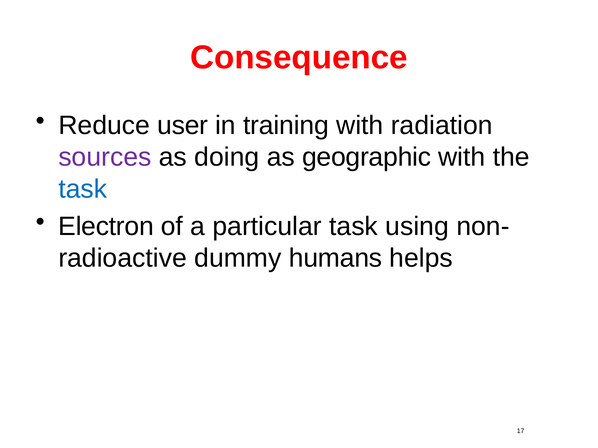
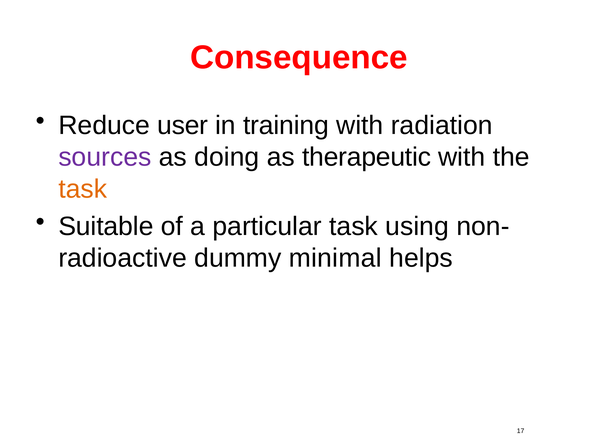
geographic: geographic -> therapeutic
task at (83, 189) colour: blue -> orange
Electron: Electron -> Suitable
humans: humans -> minimal
